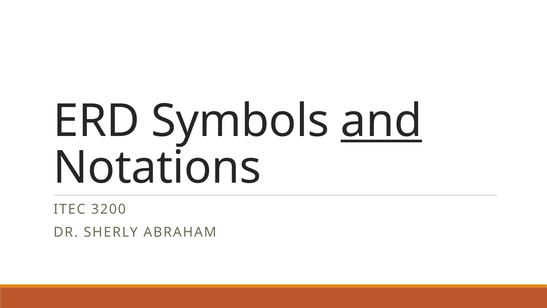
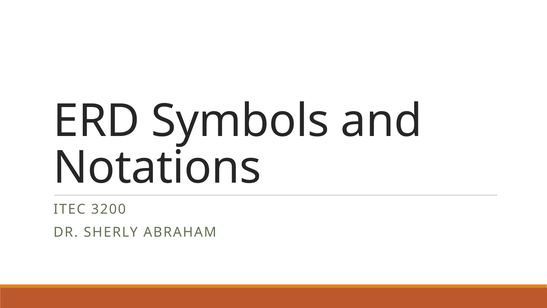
and underline: present -> none
